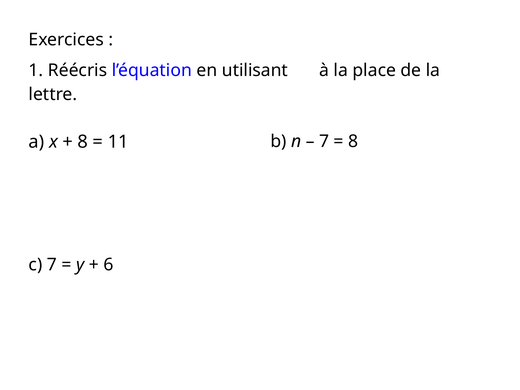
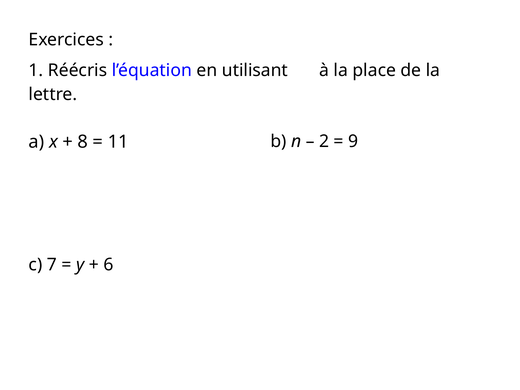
7 at (324, 141): 7 -> 2
8 at (353, 141): 8 -> 9
